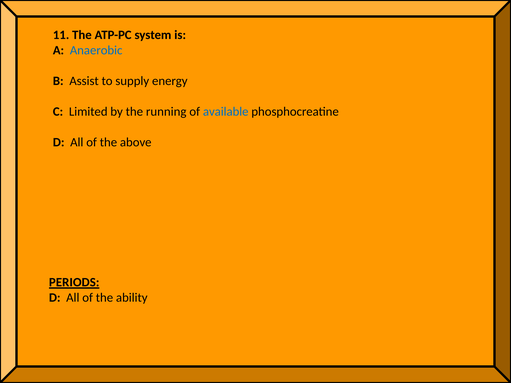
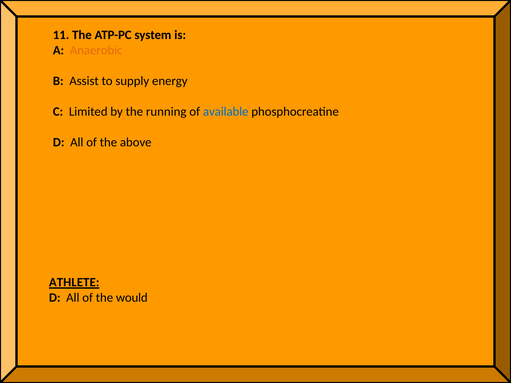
Anaerobic colour: blue -> orange
PERIODS: PERIODS -> ATHLETE
ability: ability -> would
